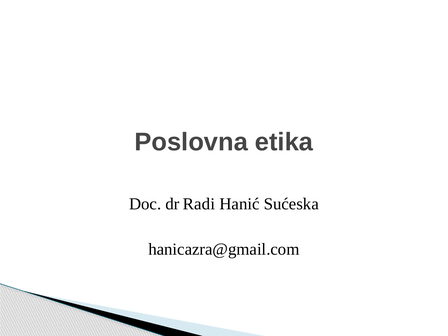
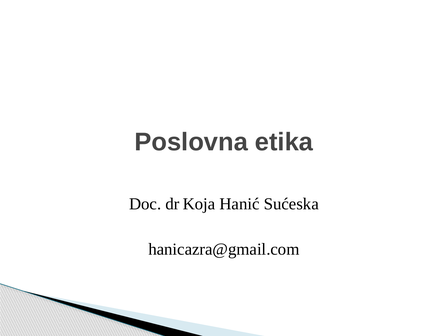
Radi: Radi -> Koja
